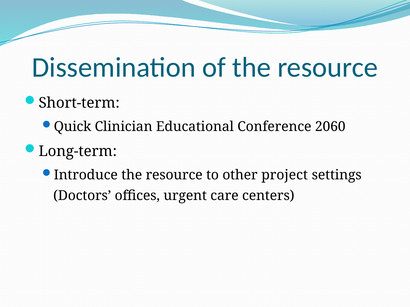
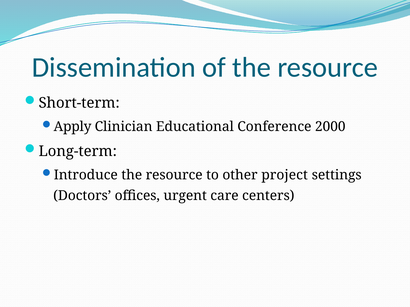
Quick: Quick -> Apply
2060: 2060 -> 2000
